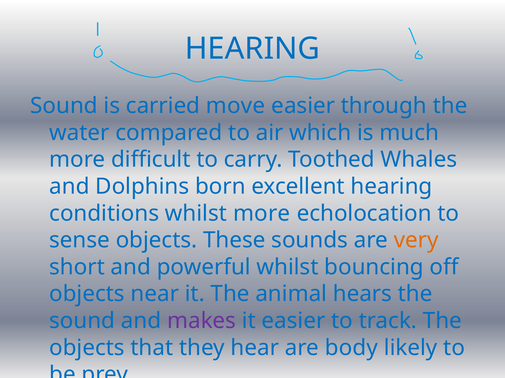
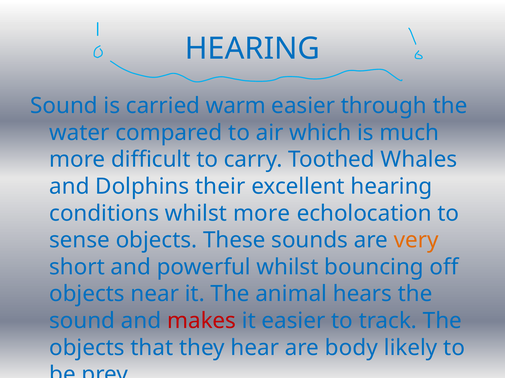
move: move -> warm
born: born -> their
makes colour: purple -> red
